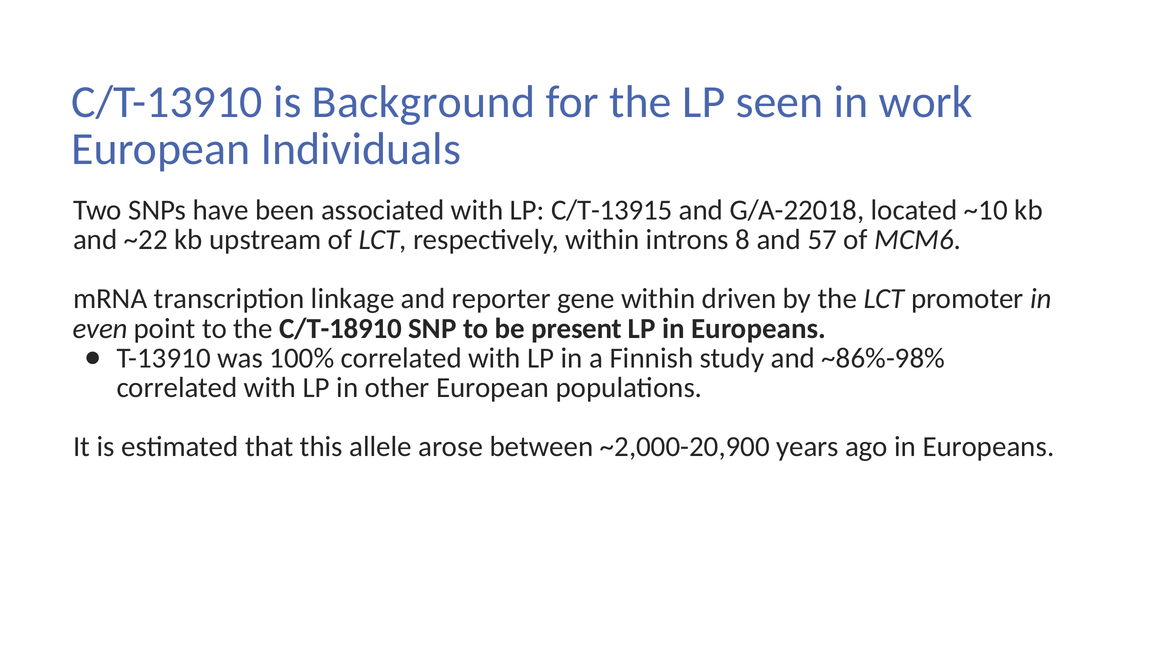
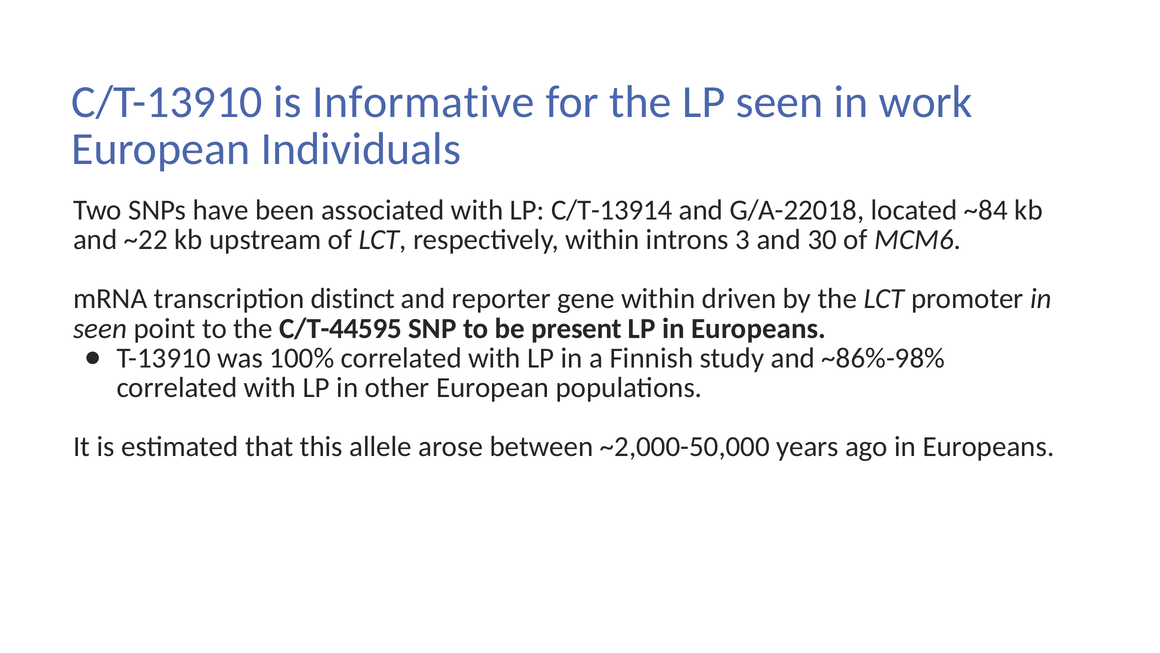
Background: Background -> Informative
C/T-13915: C/T-13915 -> C/T-13914
~10: ~10 -> ~84
8: 8 -> 3
57: 57 -> 30
linkage: linkage -> distinct
even at (100, 328): even -> seen
C/T-18910: C/T-18910 -> C/T-44595
~2,000-20,900: ~2,000-20,900 -> ~2,000-50,000
